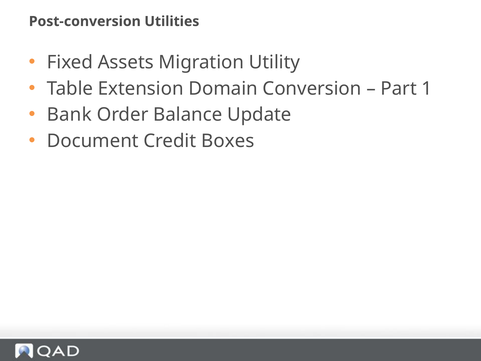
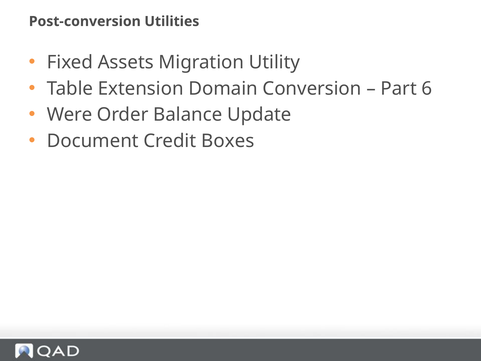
1: 1 -> 6
Bank: Bank -> Were
